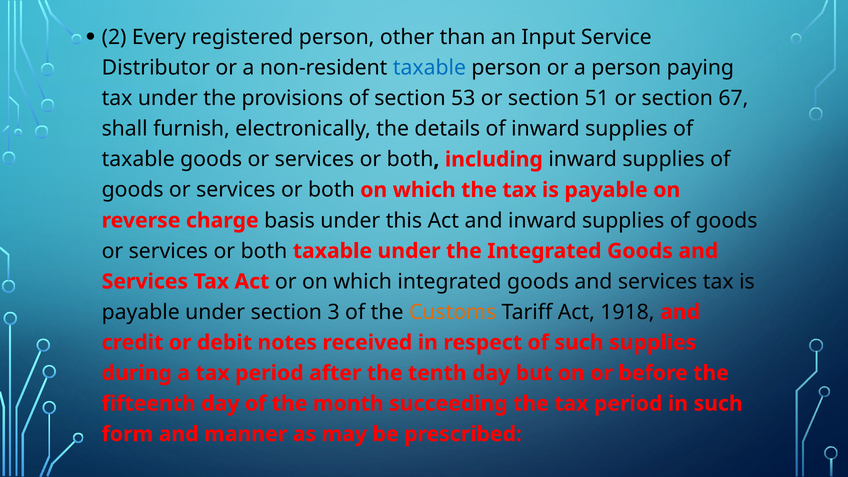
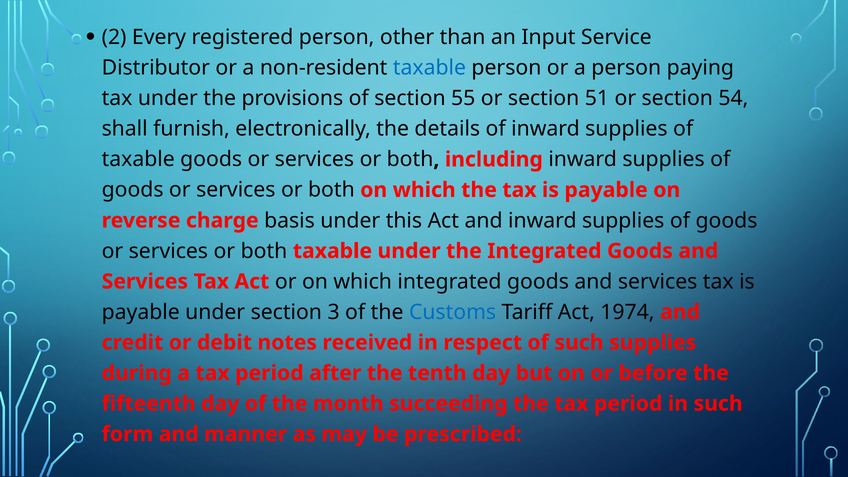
53: 53 -> 55
67: 67 -> 54
Customs colour: orange -> blue
1918: 1918 -> 1974
